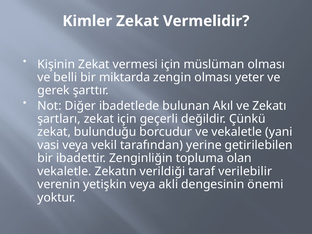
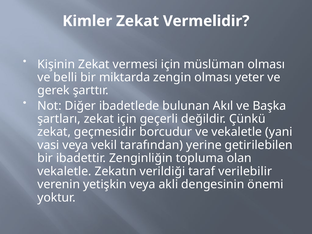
Zekatı: Zekatı -> Başka
bulunduğu: bulunduğu -> geçmesidir
